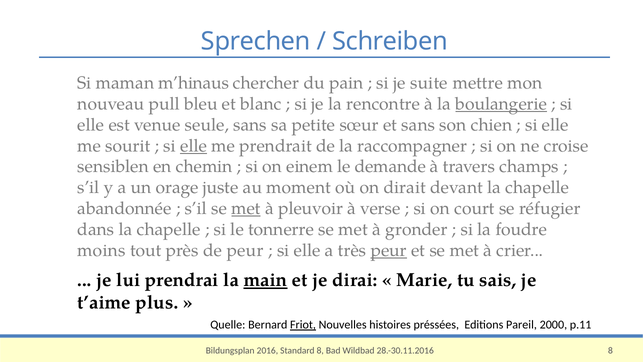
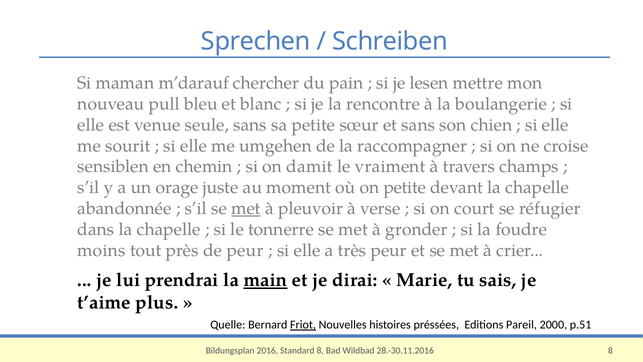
m’hinaus: m’hinaus -> m’darauf
suite: suite -> lesen
boulangerie underline: present -> none
elle at (194, 146) underline: present -> none
prendrait: prendrait -> umgehen
einem: einem -> damit
demande: demande -> vraiment
on dirait: dirait -> petite
peur at (389, 250) underline: present -> none
p.11: p.11 -> p.51
